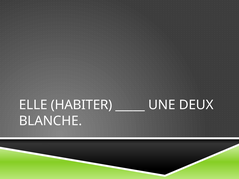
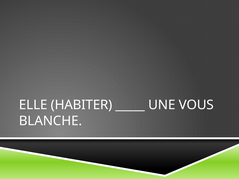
DEUX: DEUX -> VOUS
